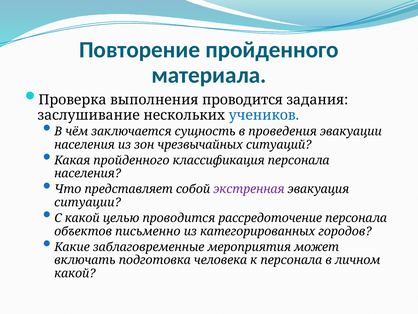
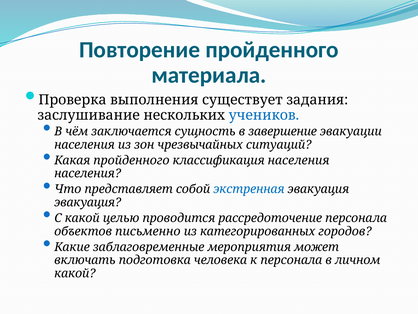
выполнения проводится: проводится -> существует
проведения: проведения -> завершение
классификация персонала: персонала -> населения
экстренная colour: purple -> blue
ситуации at (88, 202): ситуации -> эвакуация
